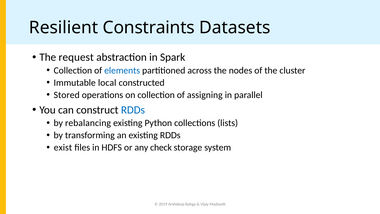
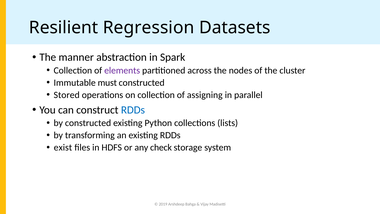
Constraints: Constraints -> Regression
request: request -> manner
elements colour: blue -> purple
local: local -> must
by rebalancing: rebalancing -> constructed
